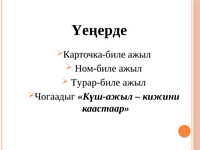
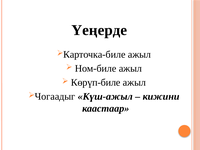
Турар-биле: Турар-биле -> Кɵрүп-биле
